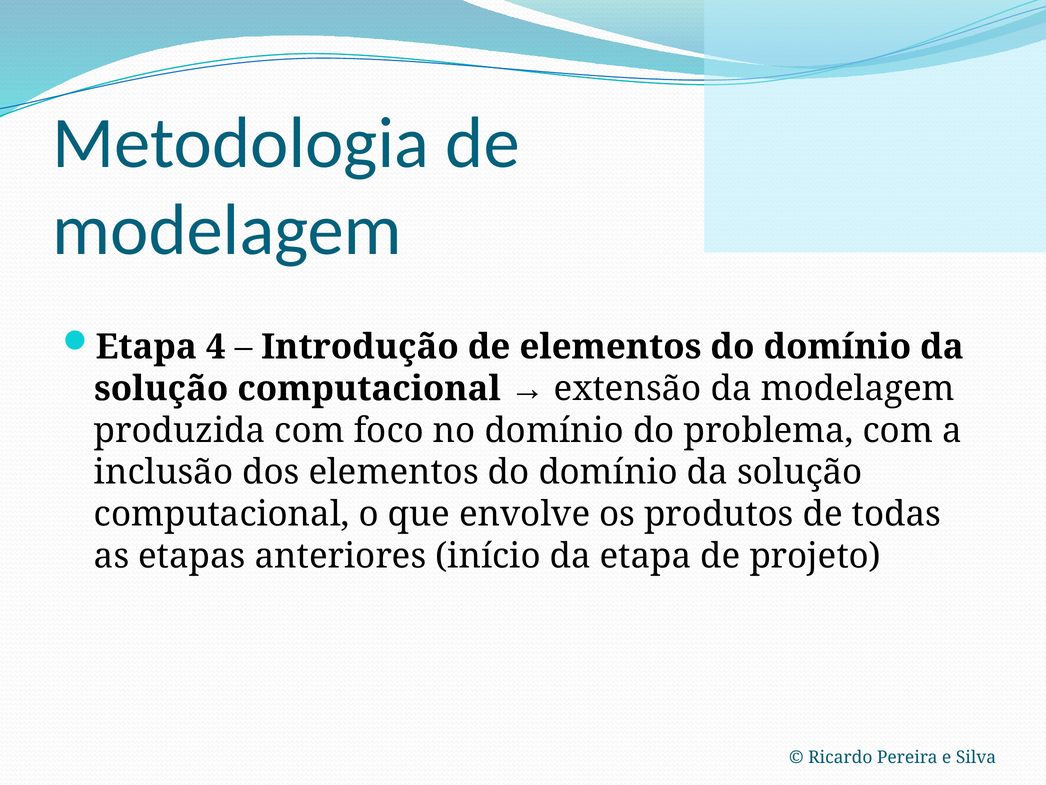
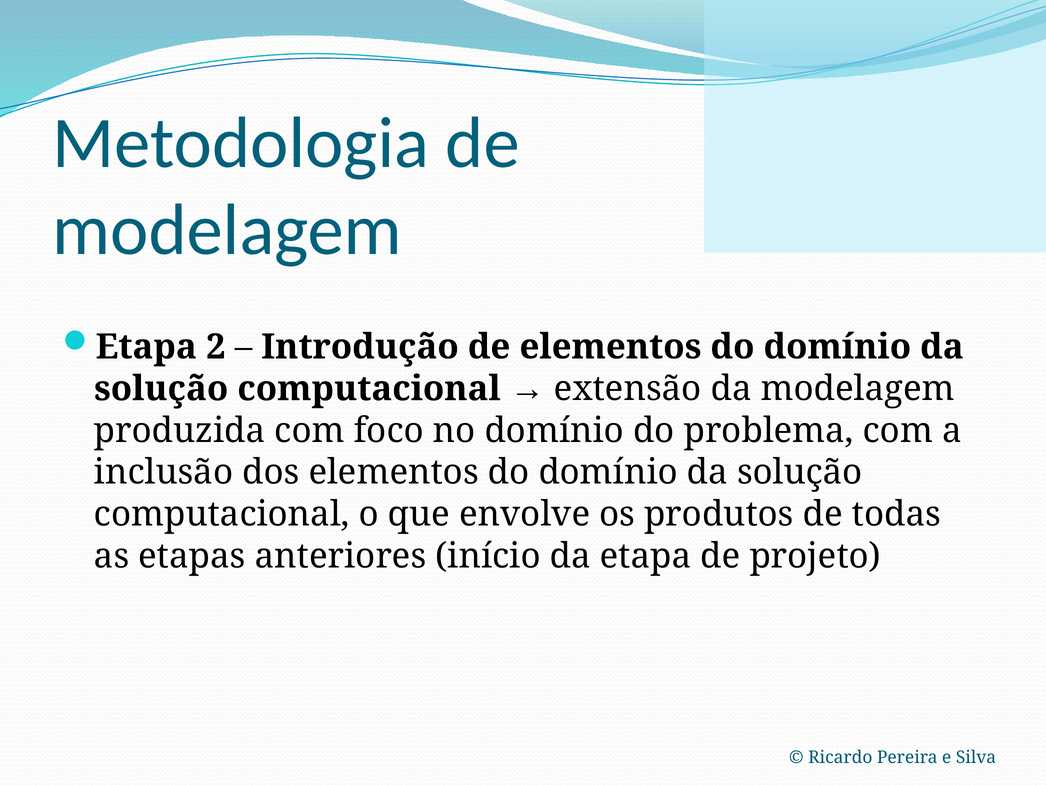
4: 4 -> 2
